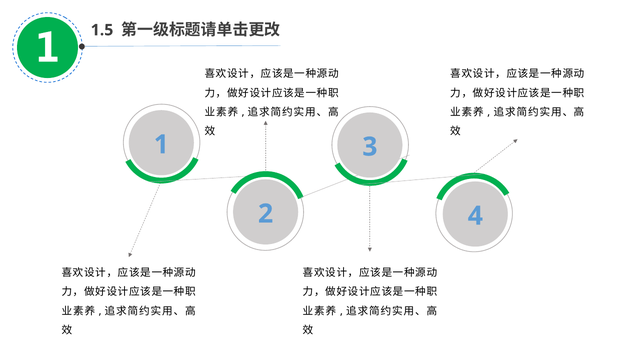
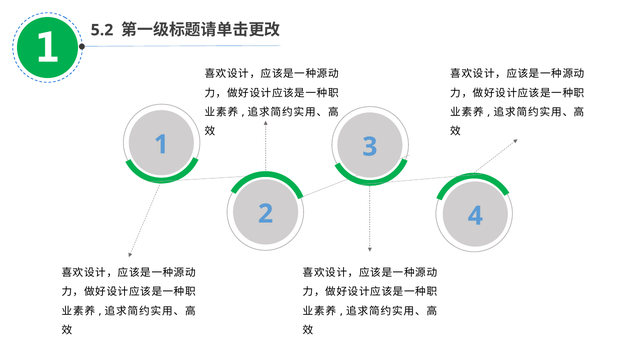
1.5: 1.5 -> 5.2
